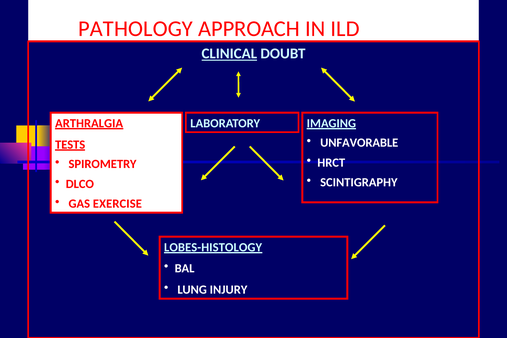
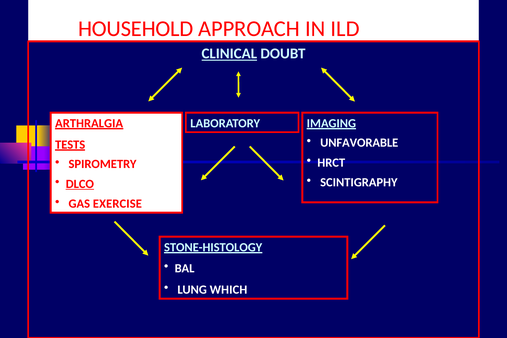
PATHOLOGY: PATHOLOGY -> HOUSEHOLD
DLCO underline: none -> present
LOBES-HISTOLOGY: LOBES-HISTOLOGY -> STONE-HISTOLOGY
INJURY: INJURY -> WHICH
